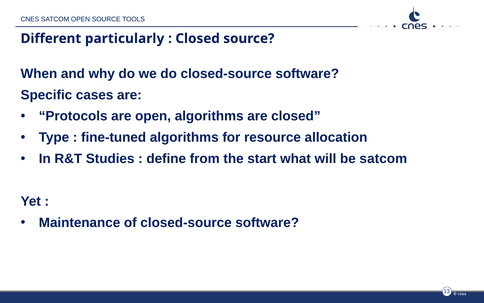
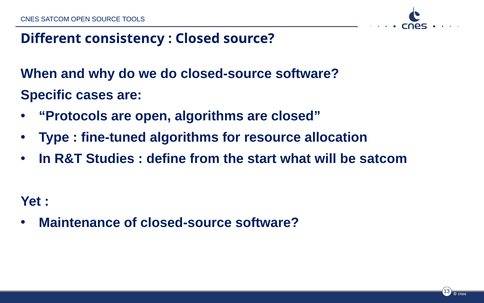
particularly: particularly -> consistency
